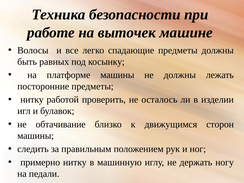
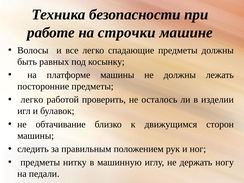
выточек: выточек -> строчки
нитку at (32, 100): нитку -> легко
примерно at (40, 162): примерно -> предметы
